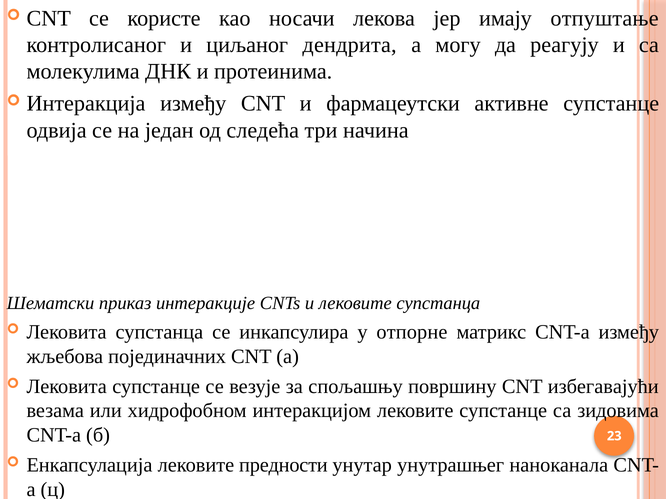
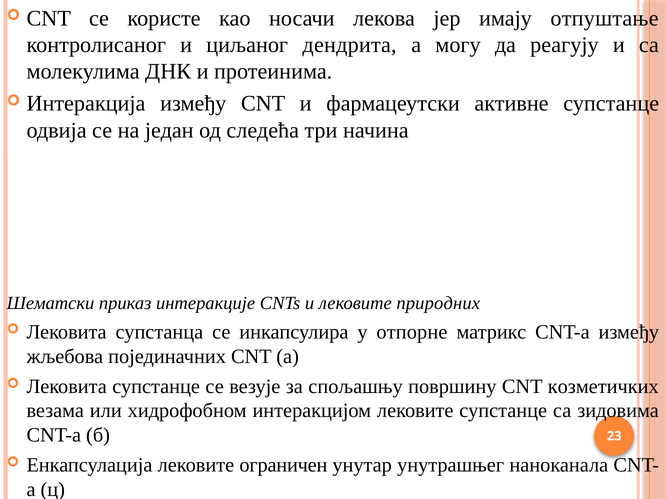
лековите супстанца: супстанца -> природних
избегавајући: избегавајући -> козметичких
предности: предности -> ограничен
